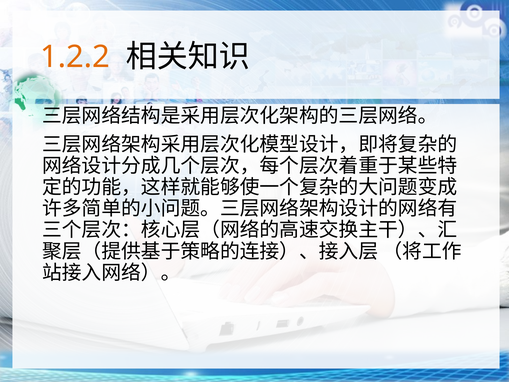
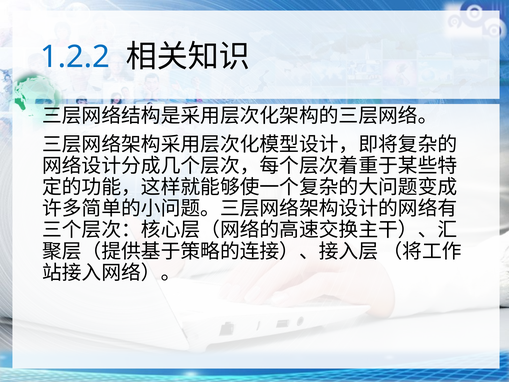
1.2.2 colour: orange -> blue
